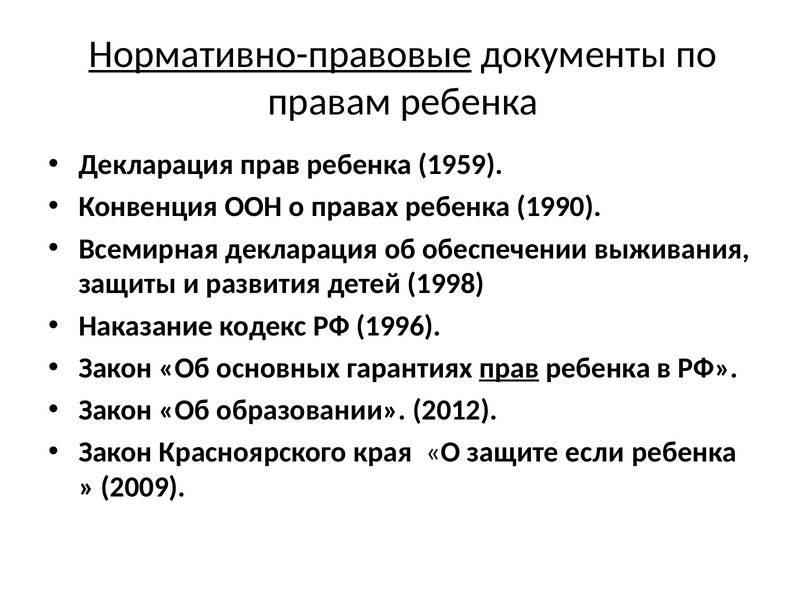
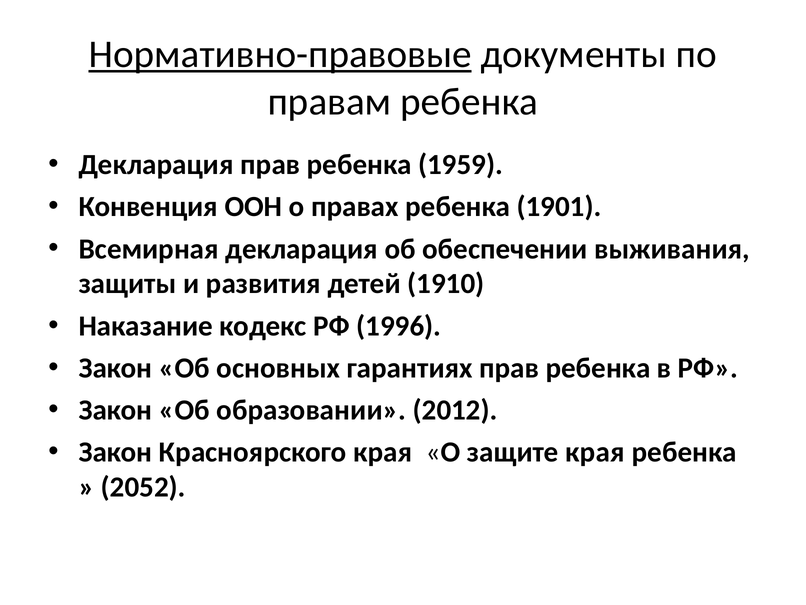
1990: 1990 -> 1901
1998: 1998 -> 1910
прав at (509, 368) underline: present -> none
защите если: если -> края
2009: 2009 -> 2052
